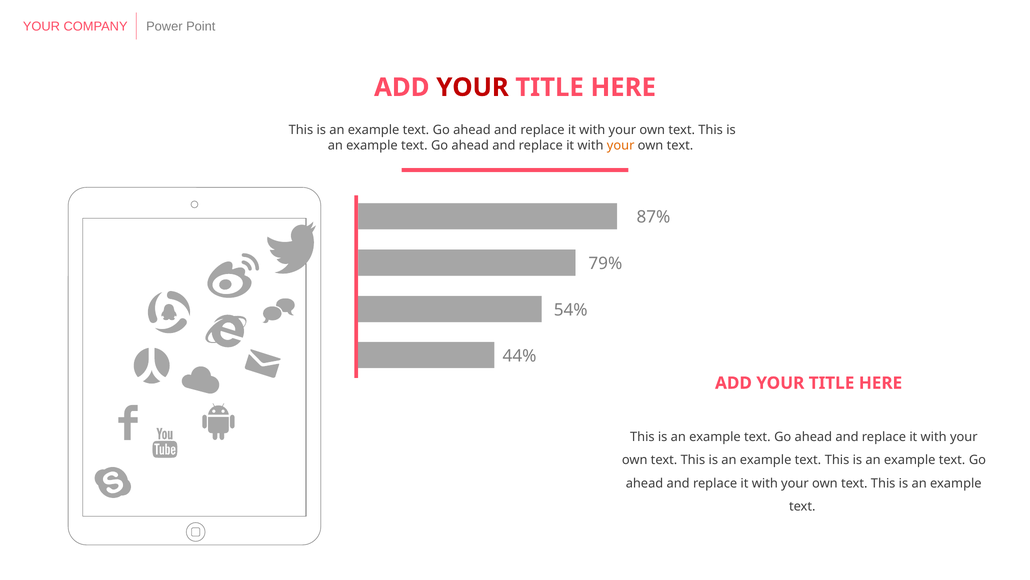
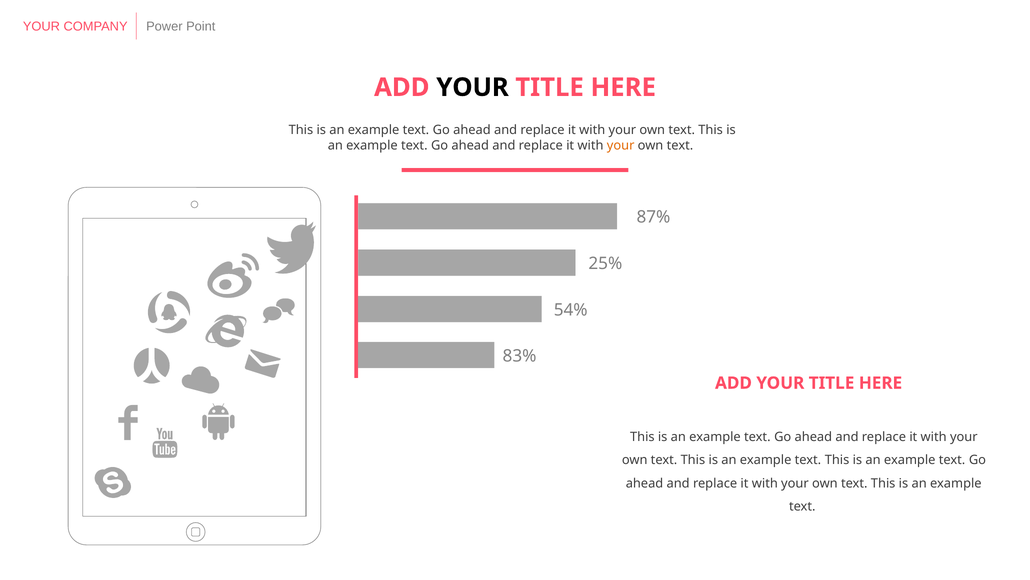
YOUR at (473, 87) colour: red -> black
79%: 79% -> 25%
44%: 44% -> 83%
